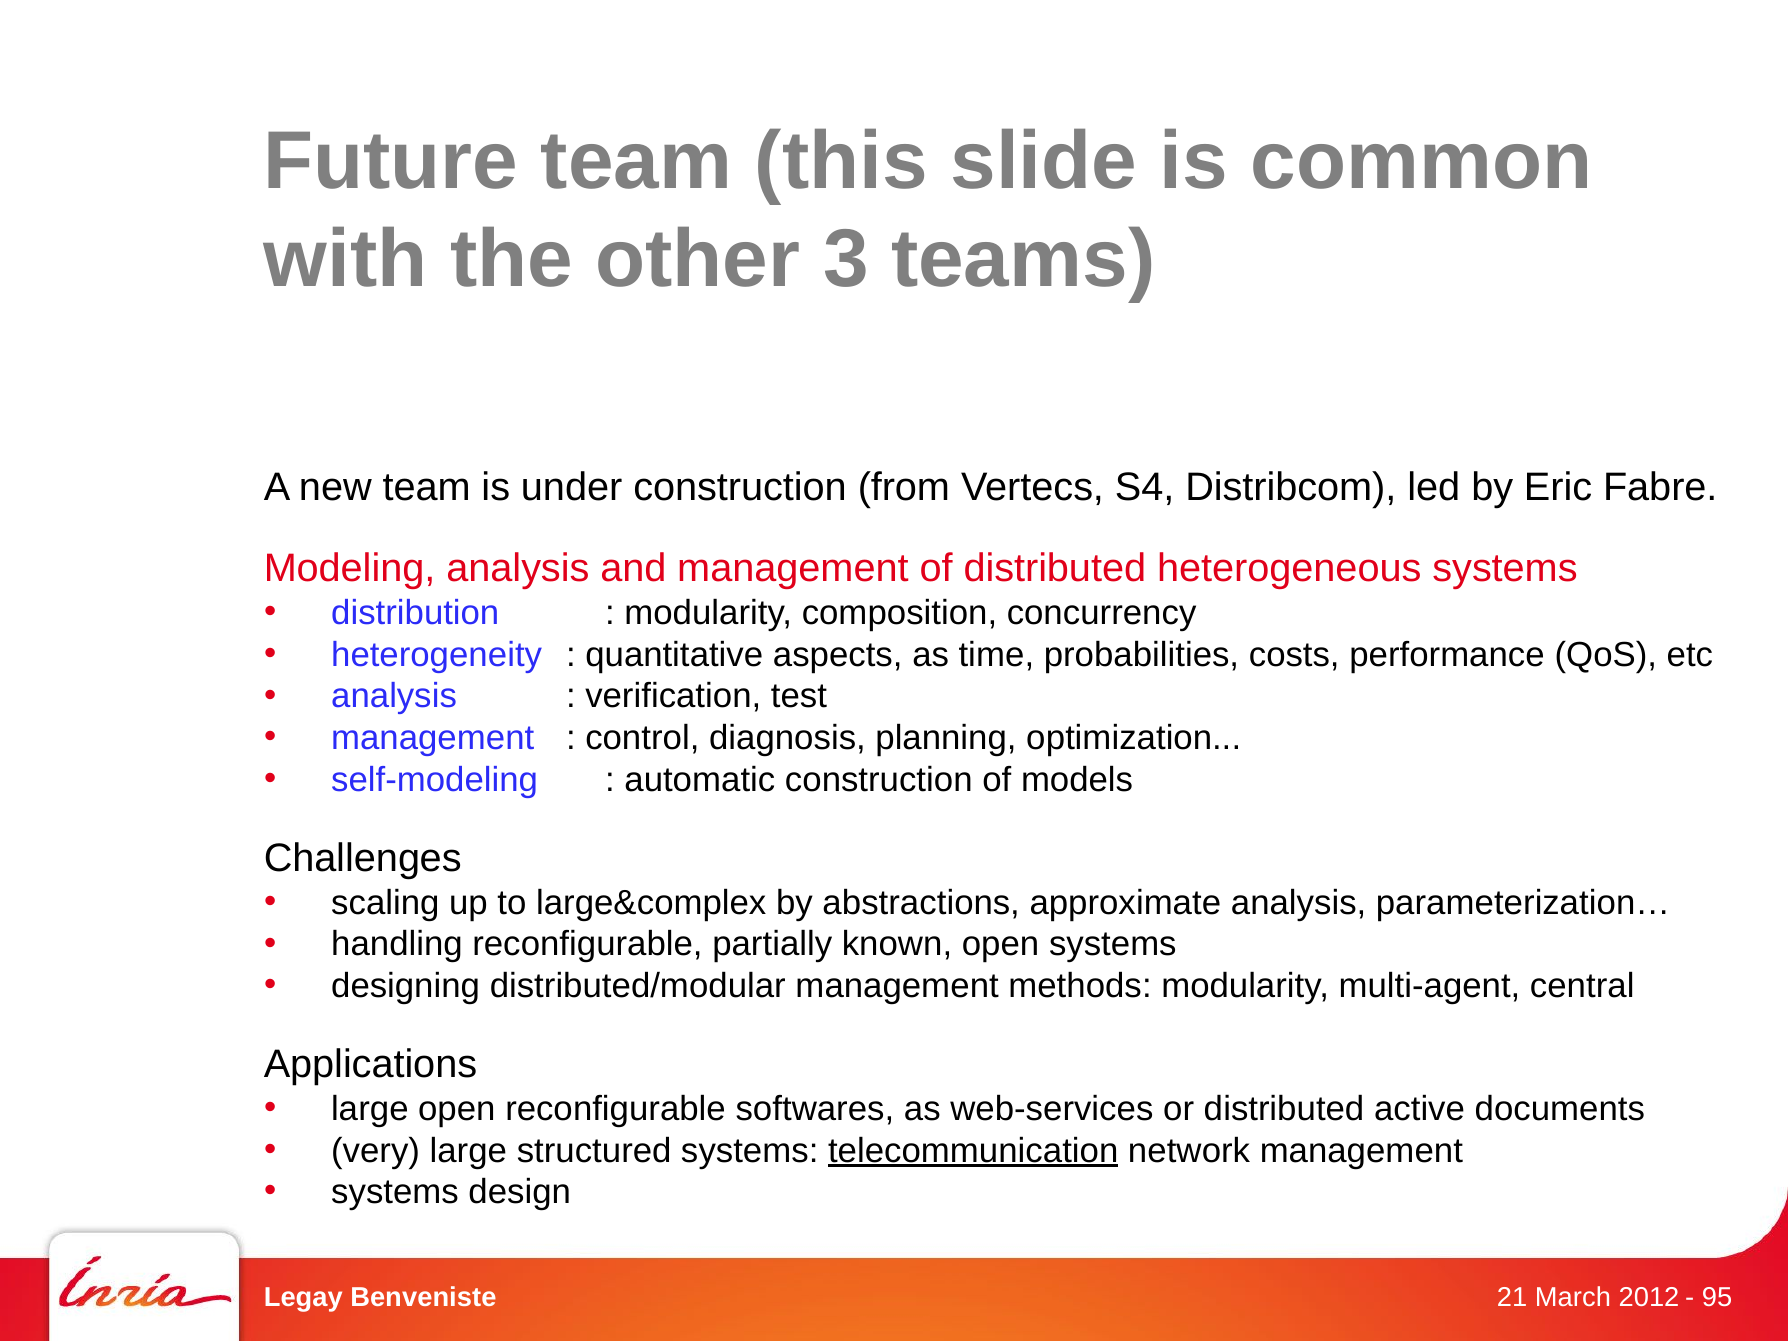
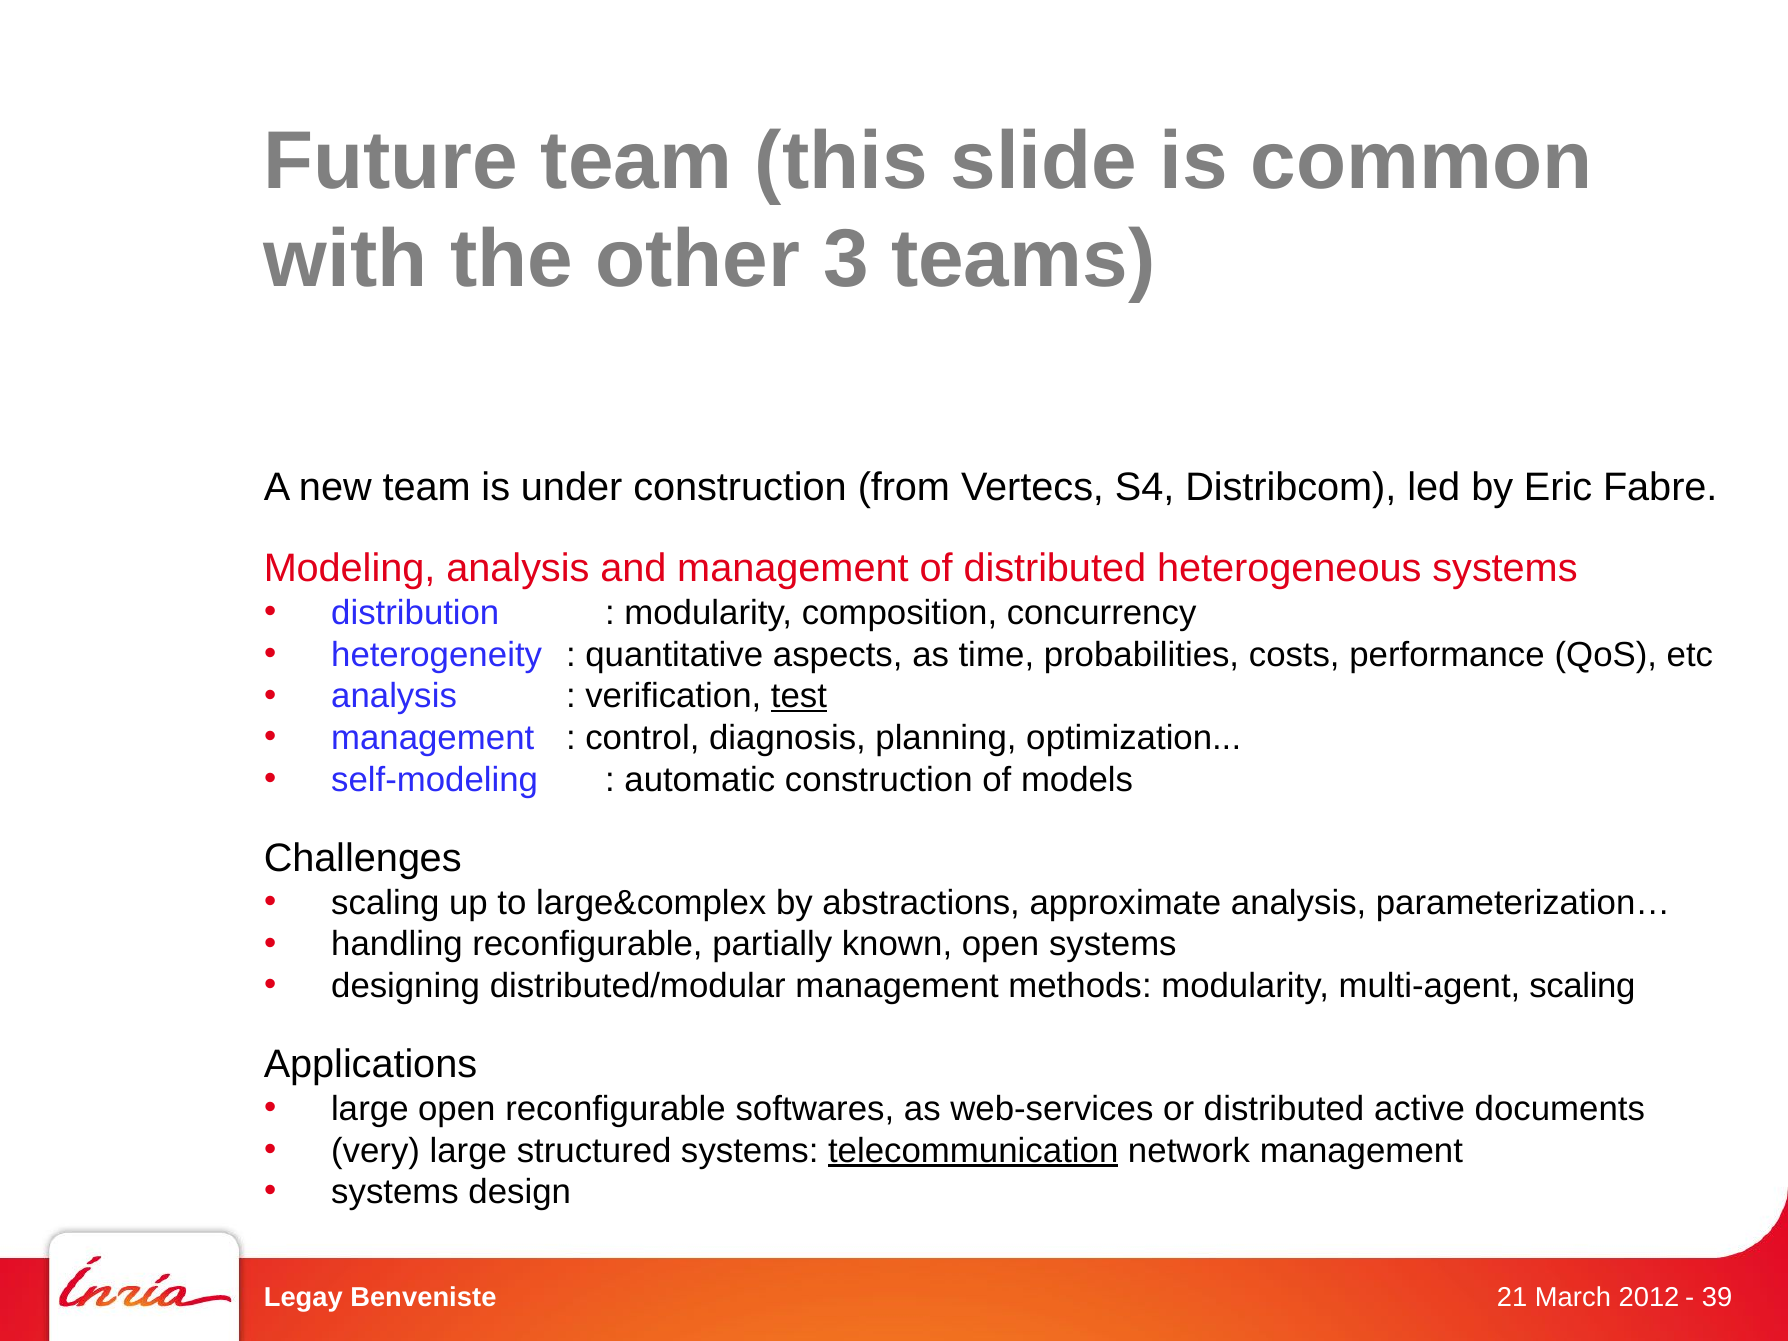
test underline: none -> present
multi-agent central: central -> scaling
95: 95 -> 39
